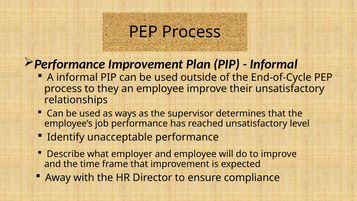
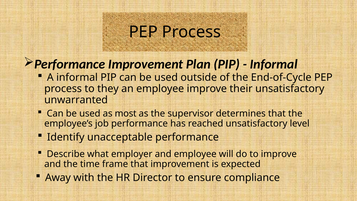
relationships: relationships -> unwarranted
ways: ways -> most
